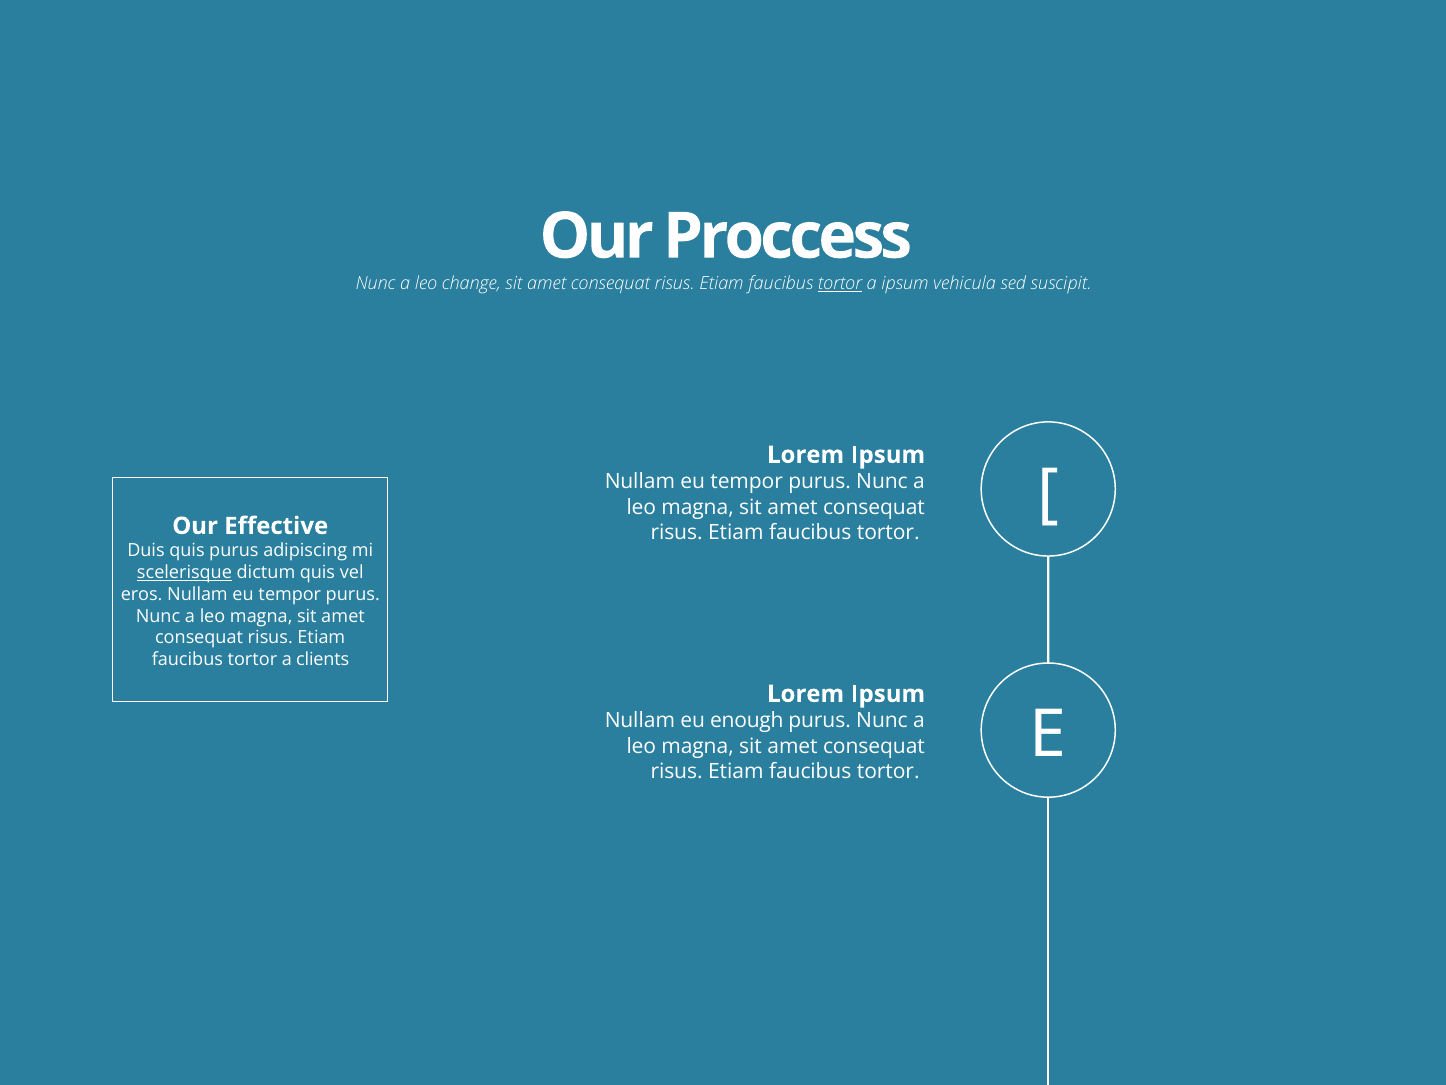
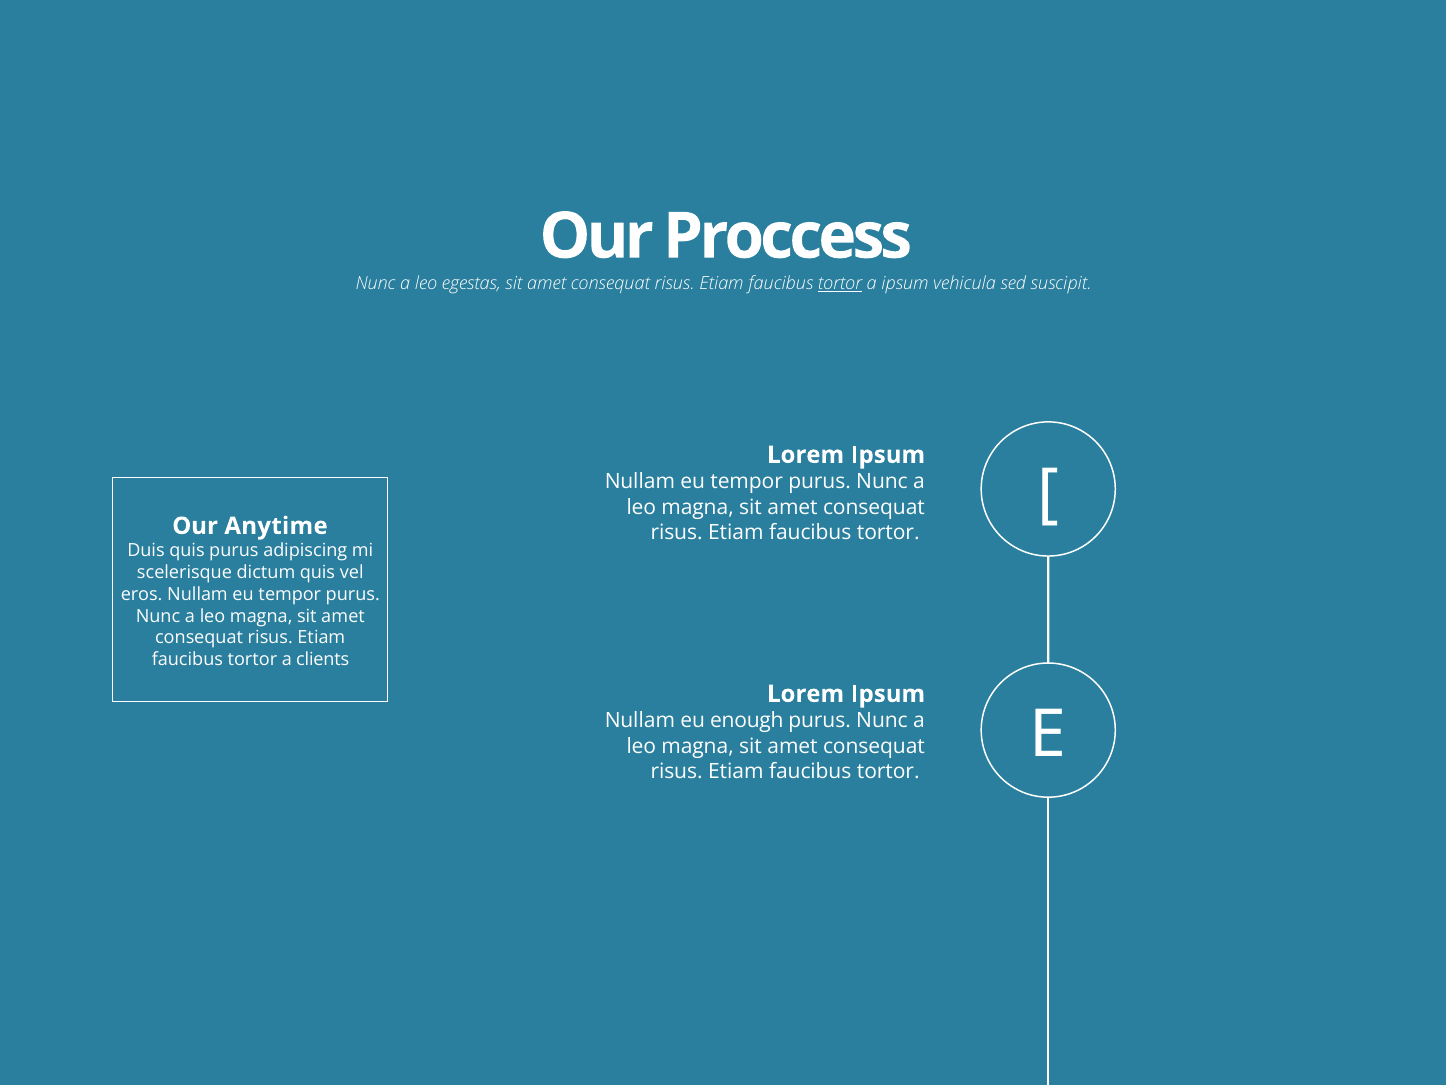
change: change -> egestas
Effective: Effective -> Anytime
scelerisque underline: present -> none
